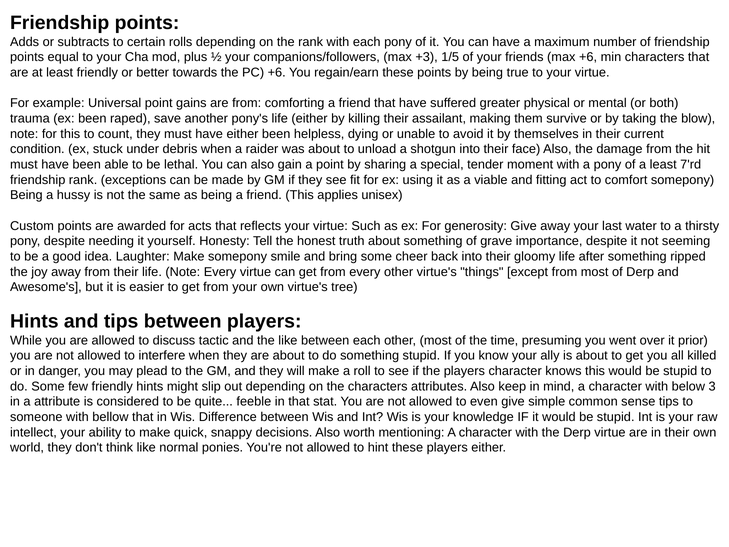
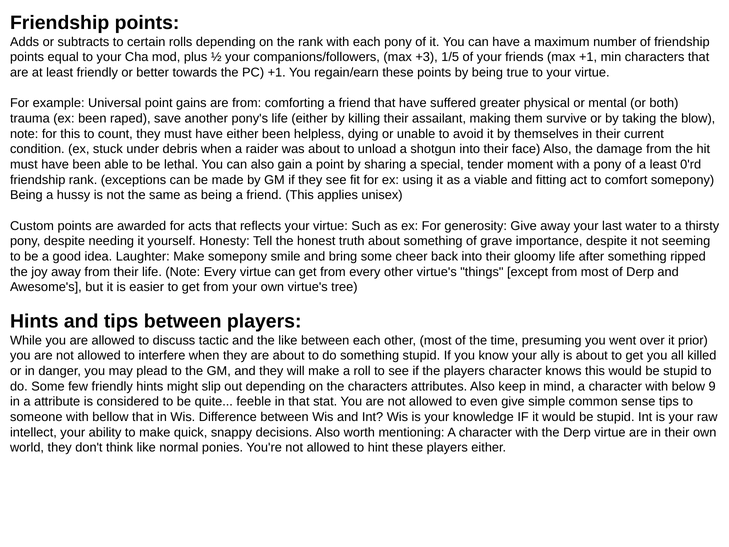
max +6: +6 -> +1
PC +6: +6 -> +1
7'rd: 7'rd -> 0'rd
3: 3 -> 9
